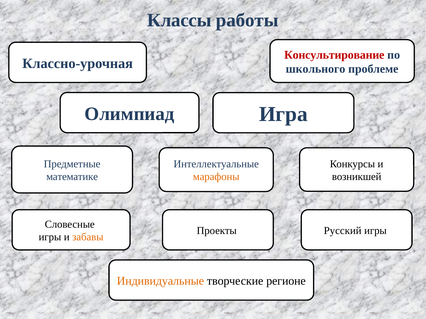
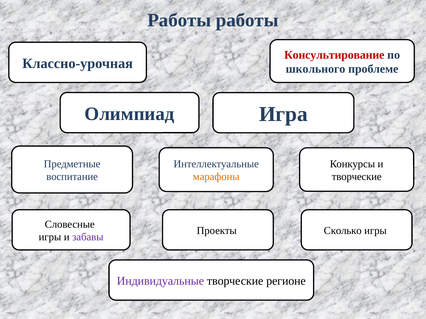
Классы at (179, 20): Классы -> Работы
математике: математике -> воспитание
возникшей at (357, 177): возникшей -> творческие
Русский: Русский -> Сколько
забавы colour: orange -> purple
Индивидуальные colour: orange -> purple
